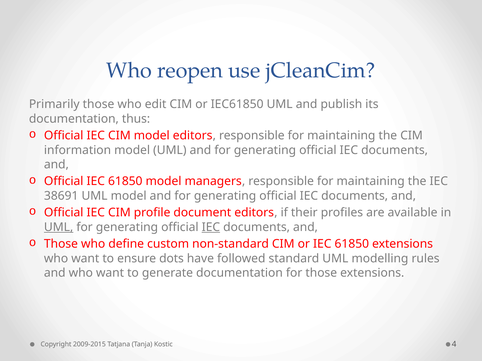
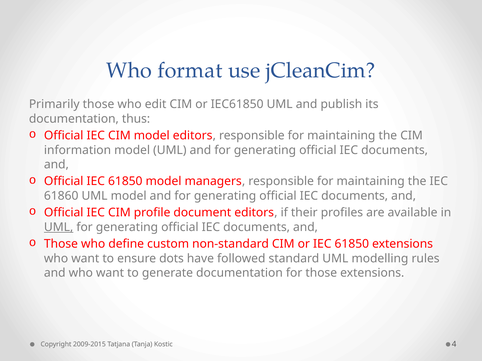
reopen: reopen -> format
38691: 38691 -> 61860
IEC at (211, 227) underline: present -> none
